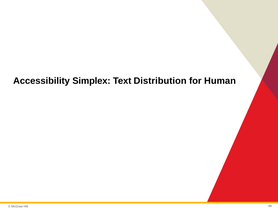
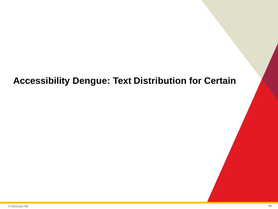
Simplex: Simplex -> Dengue
Human: Human -> Certain
